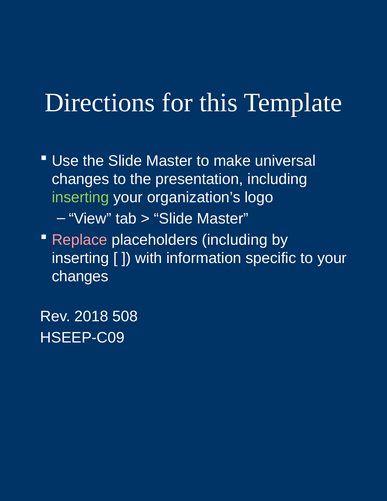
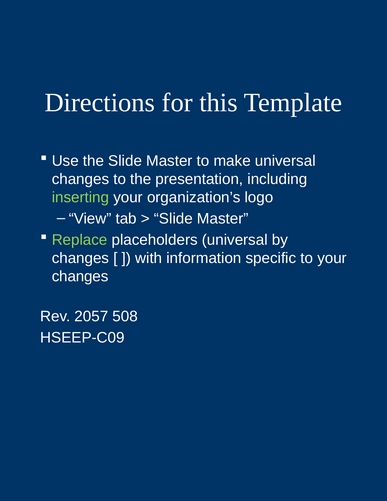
Replace colour: pink -> light green
placeholders including: including -> universal
inserting at (80, 258): inserting -> changes
2018: 2018 -> 2057
